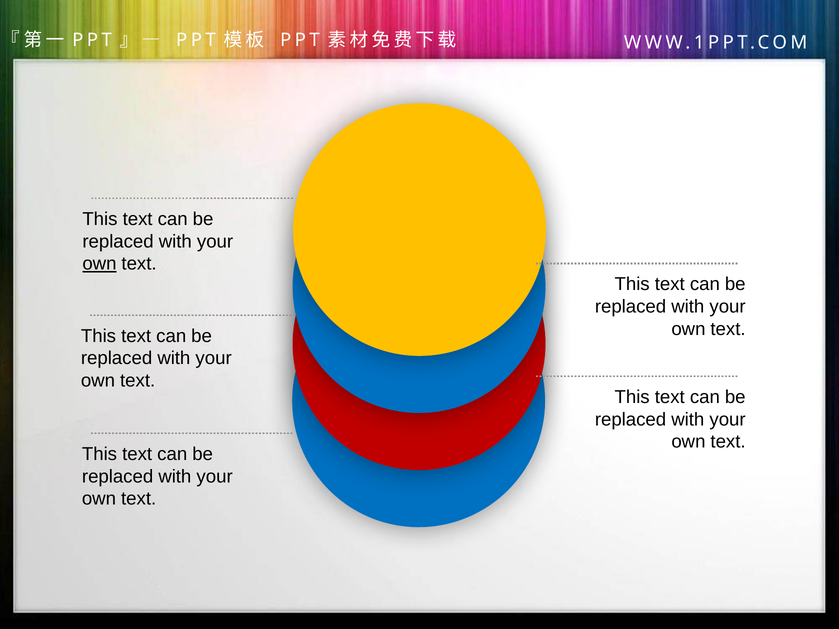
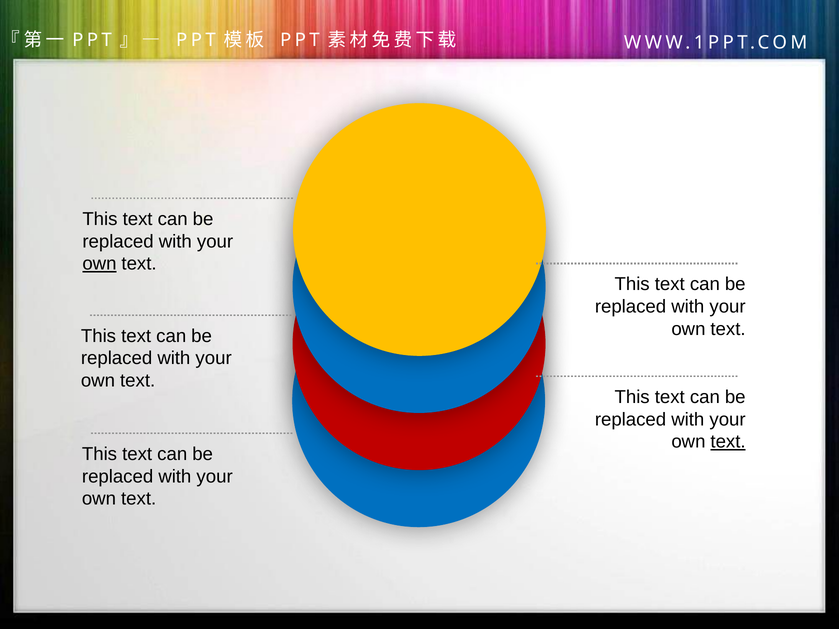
text at (728, 442) underline: none -> present
